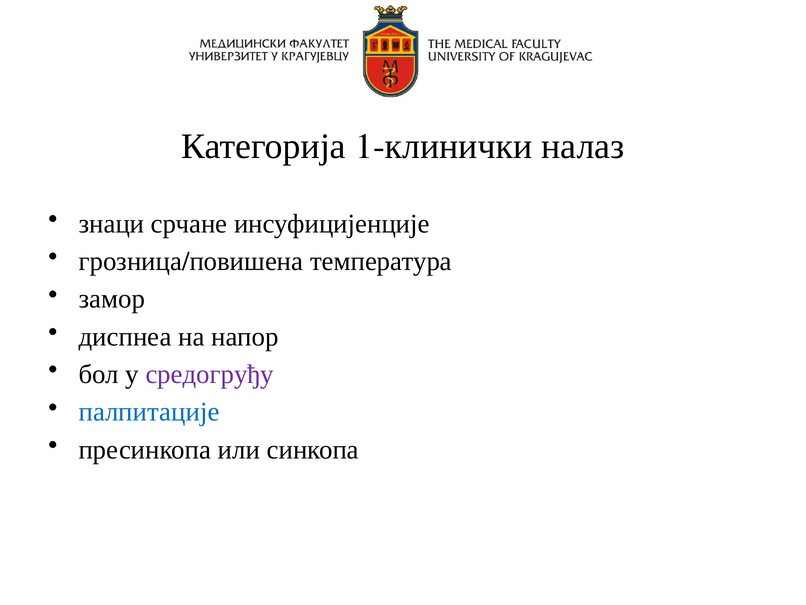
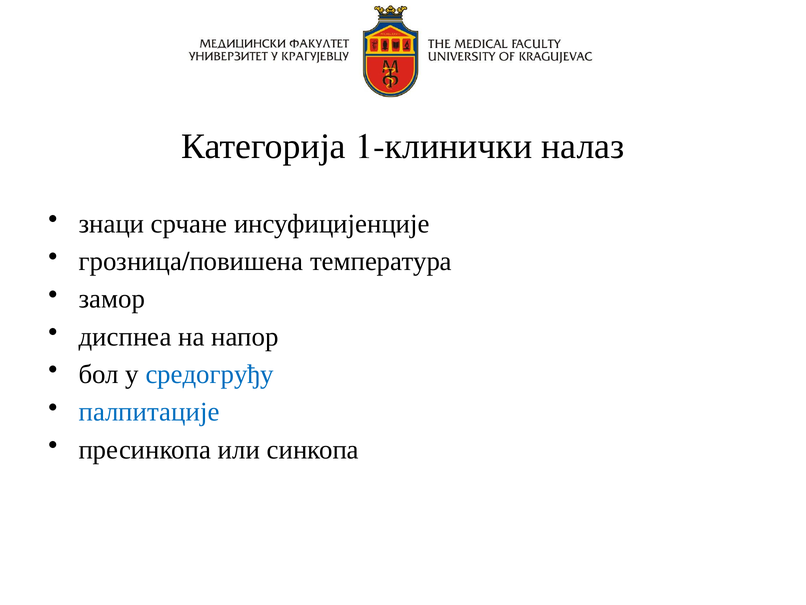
средогруђу colour: purple -> blue
